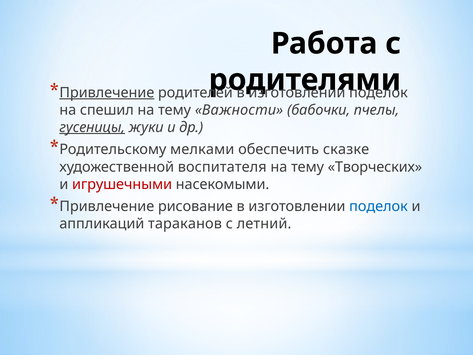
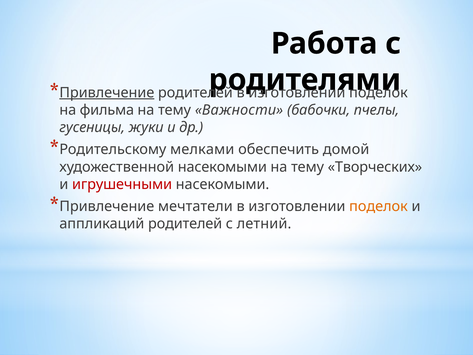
спешил: спешил -> фильма
гусеницы underline: present -> none
сказке: сказке -> домой
художественной воспитателя: воспитателя -> насекомыми
рисование: рисование -> мечтатели
поделок at (378, 206) colour: blue -> orange
аппликаций тараканов: тараканов -> родителей
